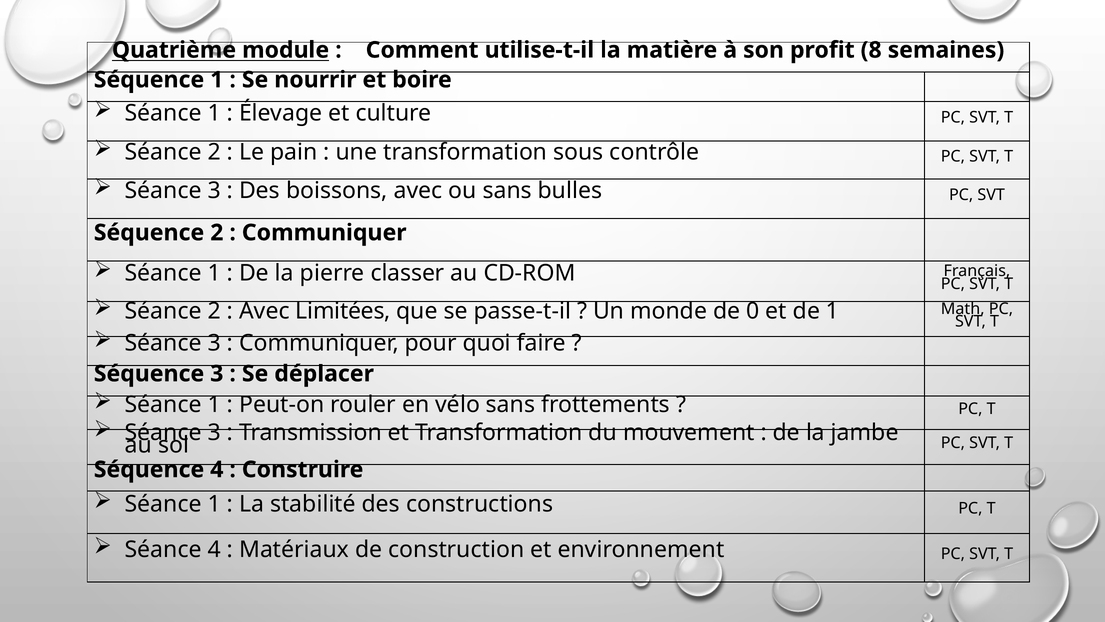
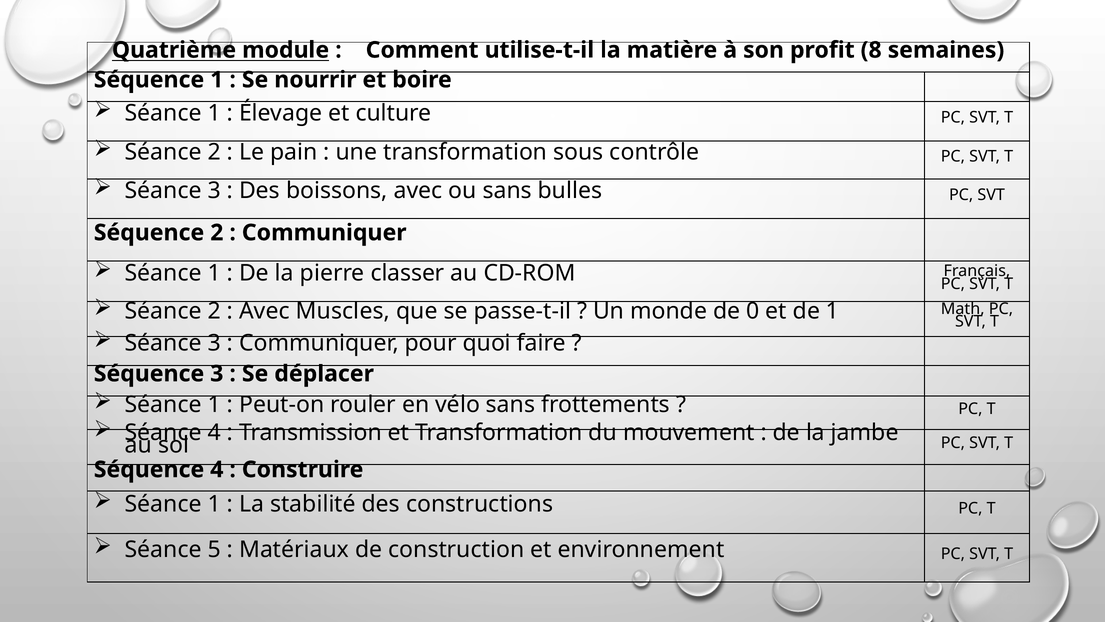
Limitées: Limitées -> Muscles
3 at (214, 432): 3 -> 4
Séance 4: 4 -> 5
